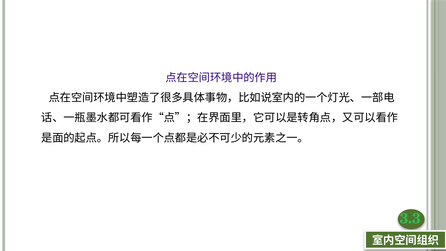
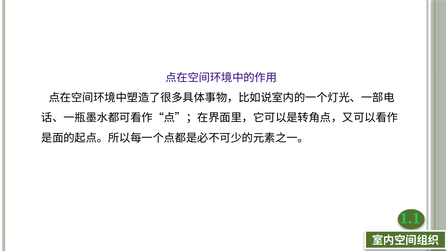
3.3: 3.3 -> 1.1
